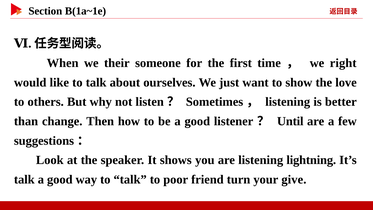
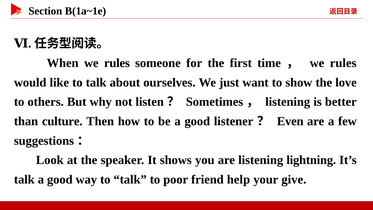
When we their: their -> rules
right at (343, 63): right -> rules
change: change -> culture
Until: Until -> Even
turn: turn -> help
